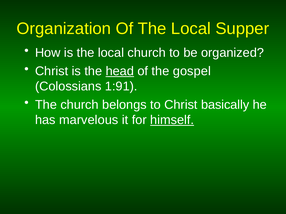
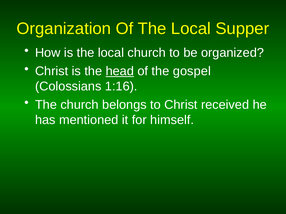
1:91: 1:91 -> 1:16
basically: basically -> received
marvelous: marvelous -> mentioned
himself underline: present -> none
